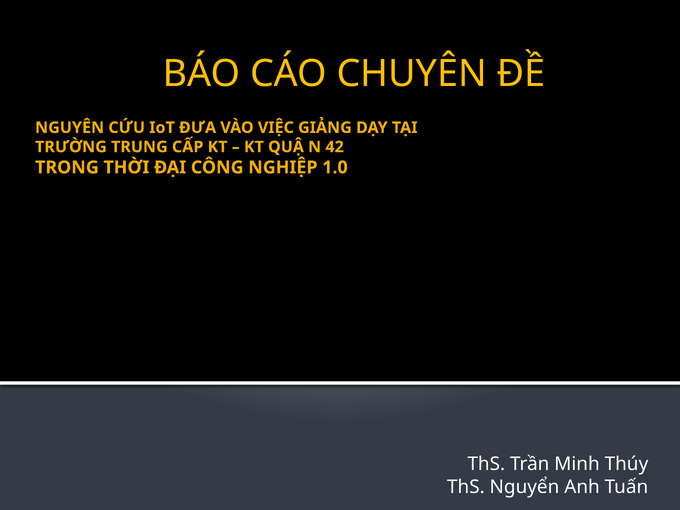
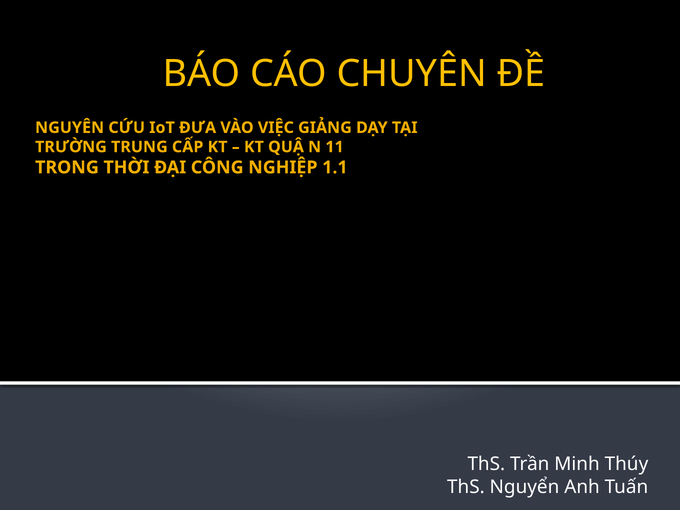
42: 42 -> 11
1.0: 1.0 -> 1.1
